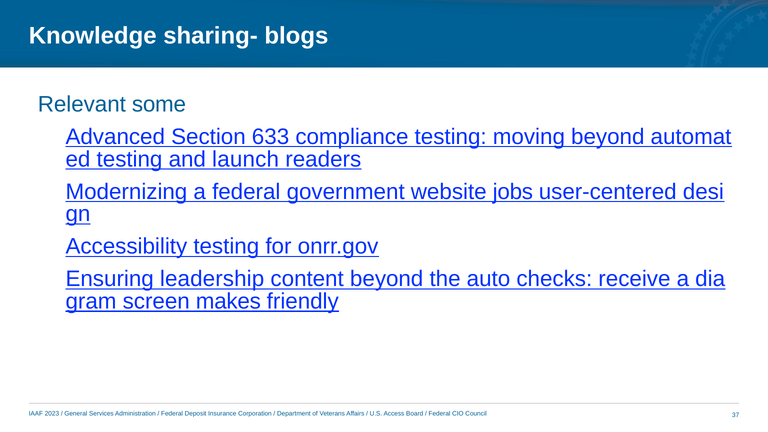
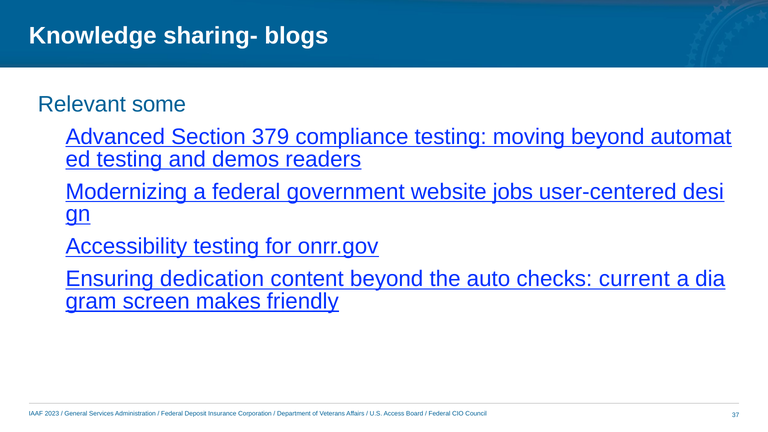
633: 633 -> 379
launch: launch -> demos
leadership: leadership -> dedication
receive: receive -> current
